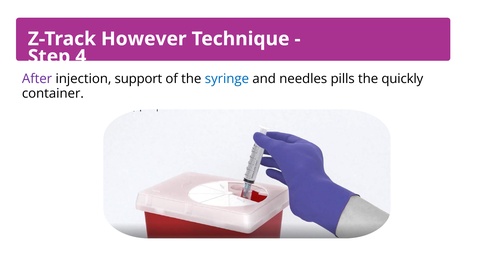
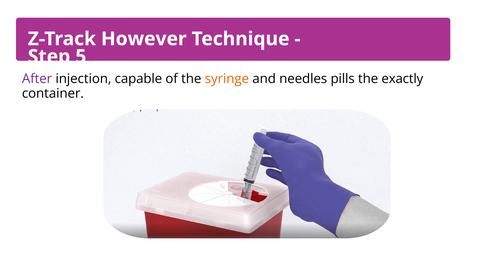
4: 4 -> 5
support: support -> capable
syringe colour: blue -> orange
quickly: quickly -> exactly
